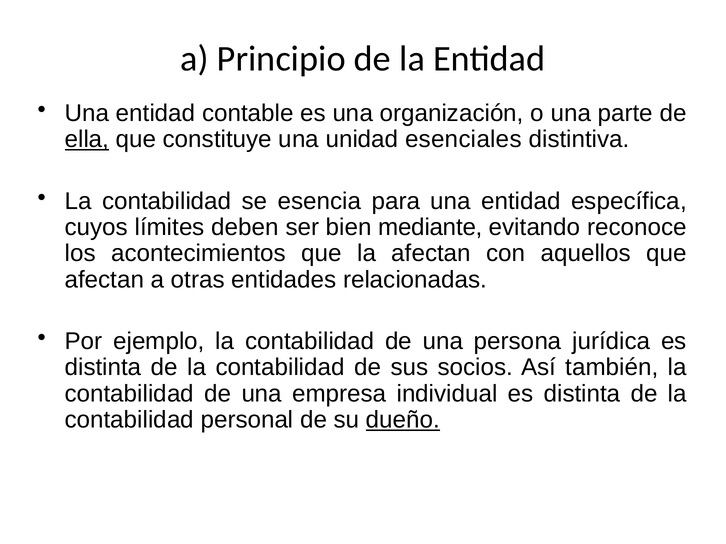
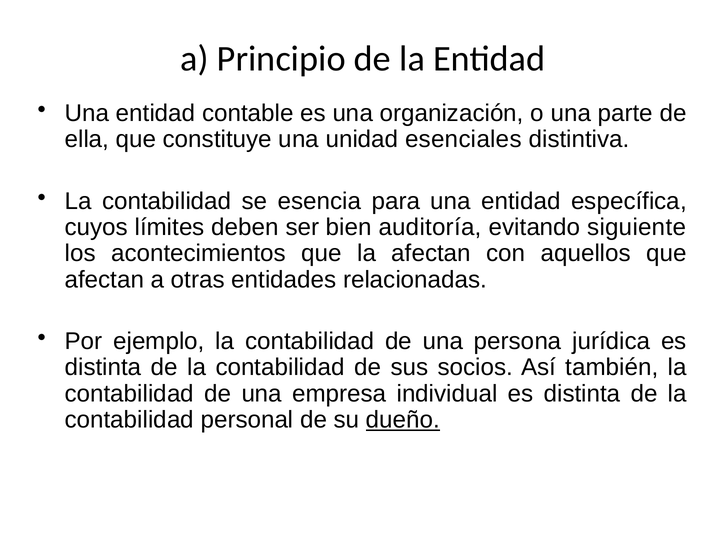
ella underline: present -> none
mediante: mediante -> auditoría
reconoce: reconoce -> siguiente
